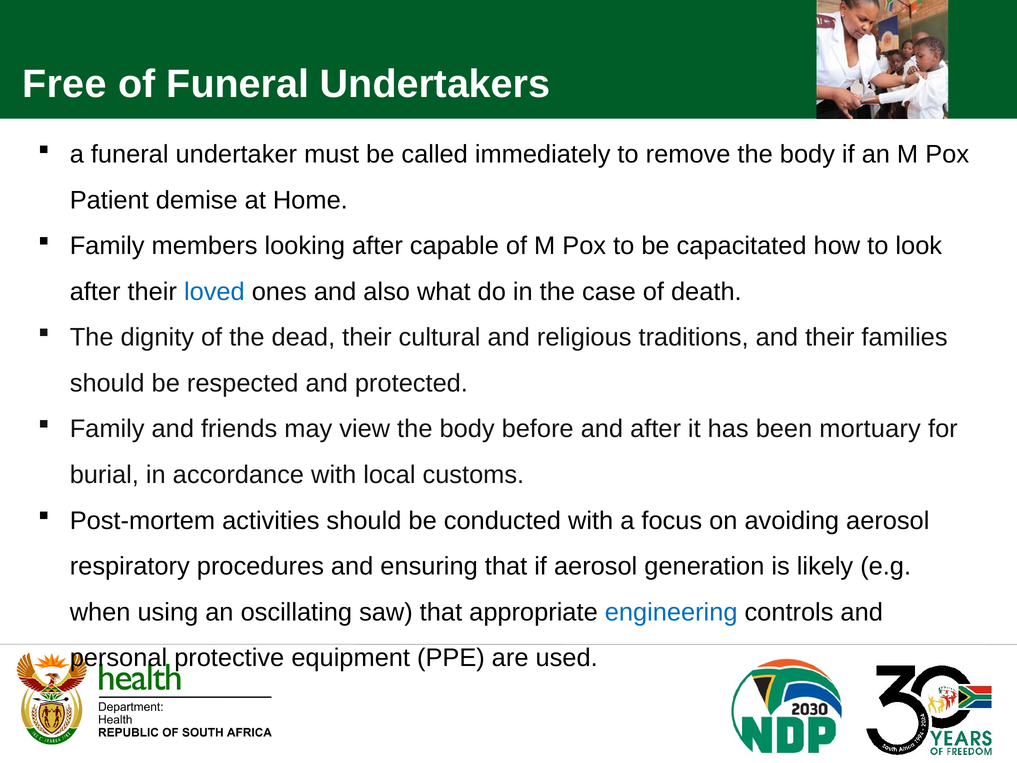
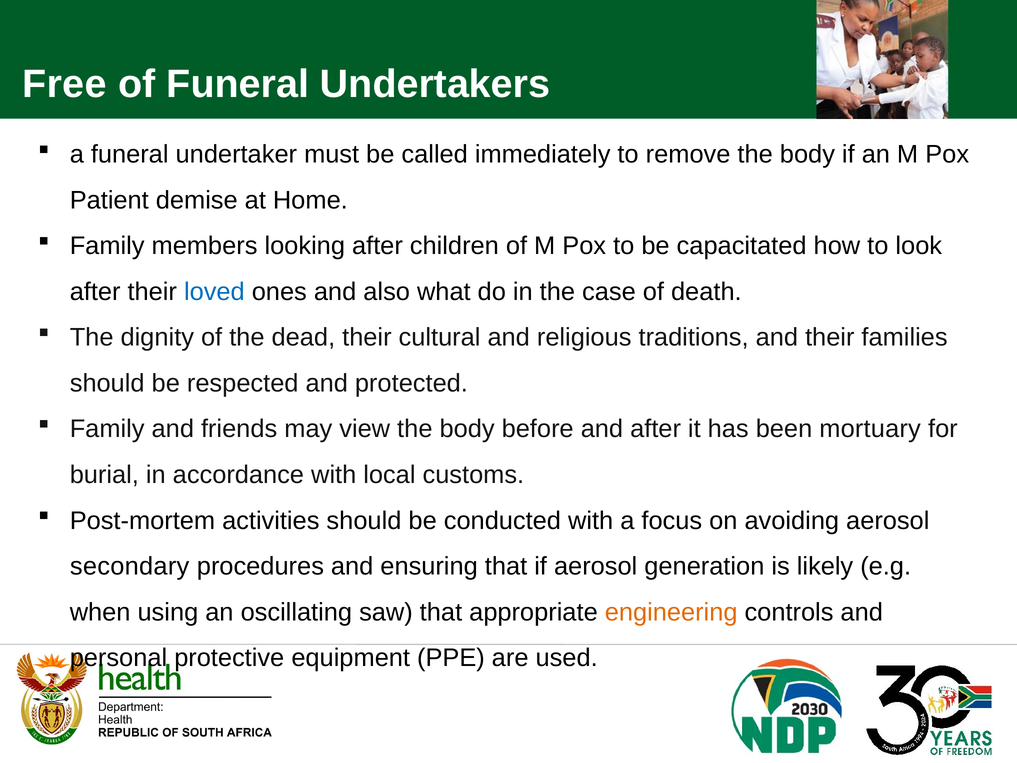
capable: capable -> children
respiratory: respiratory -> secondary
engineering colour: blue -> orange
